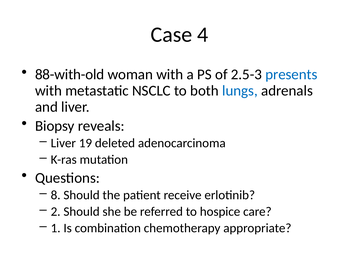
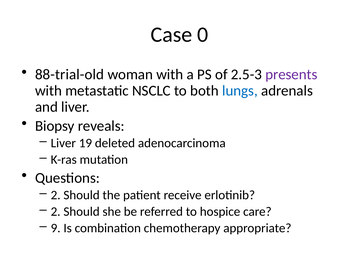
4: 4 -> 0
88-with-old: 88-with-old -> 88-trial-old
presents colour: blue -> purple
8 at (56, 195): 8 -> 2
1: 1 -> 9
